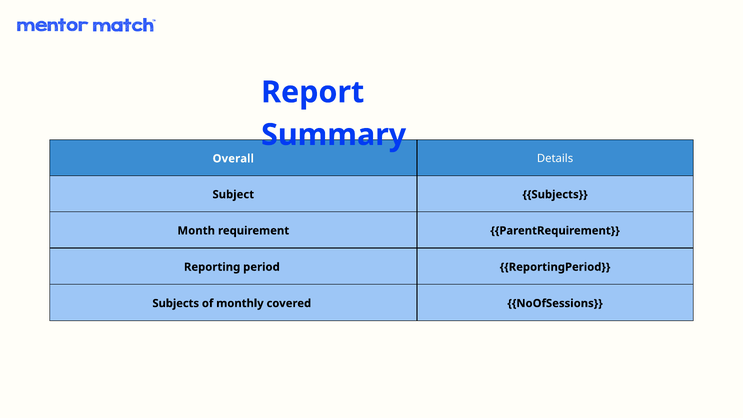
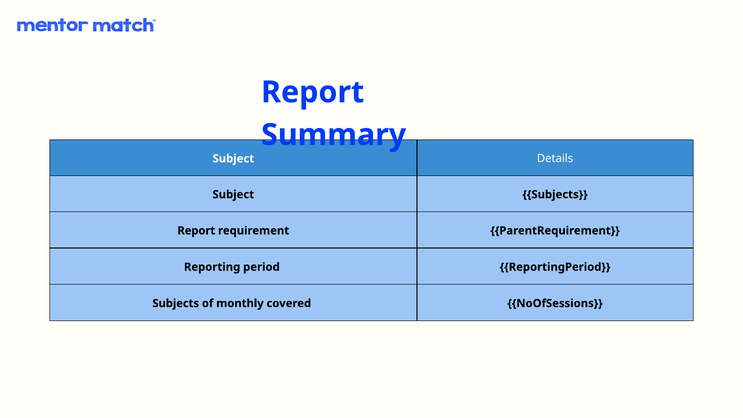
Overall at (233, 159): Overall -> Subject
Month at (196, 231): Month -> Report
